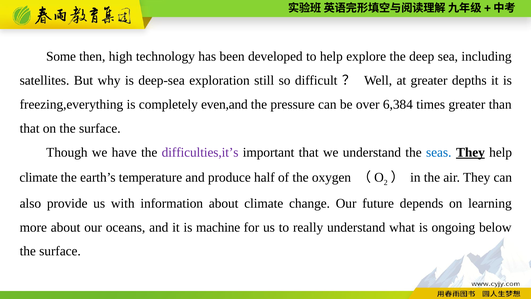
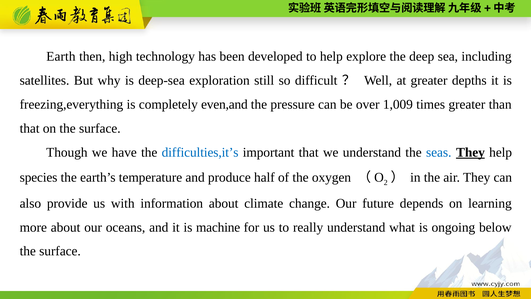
Some: Some -> Earth
6,384: 6,384 -> 1,009
difficulties,it’s colour: purple -> blue
climate at (39, 177): climate -> species
